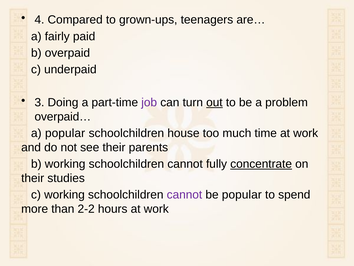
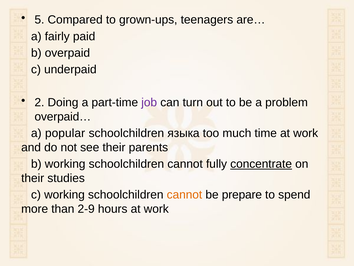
4: 4 -> 5
3: 3 -> 2
out underline: present -> none
house: house -> языка
cannot at (184, 194) colour: purple -> orange
be popular: popular -> prepare
2-2: 2-2 -> 2-9
